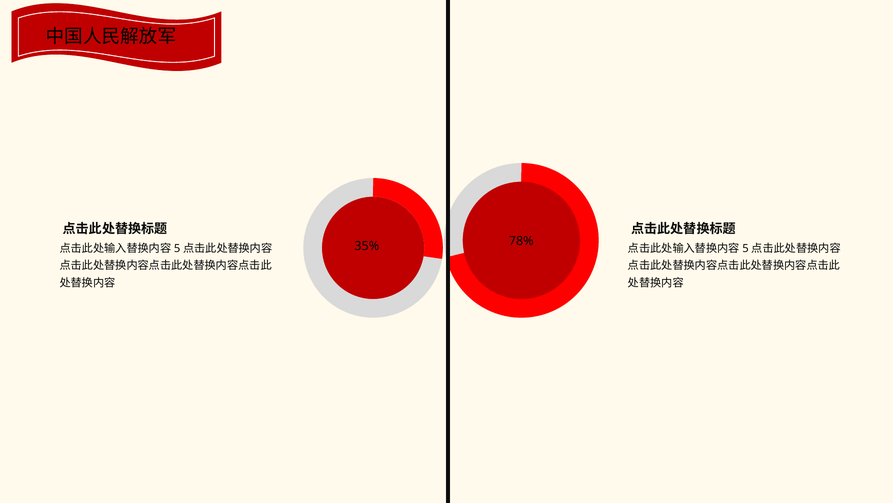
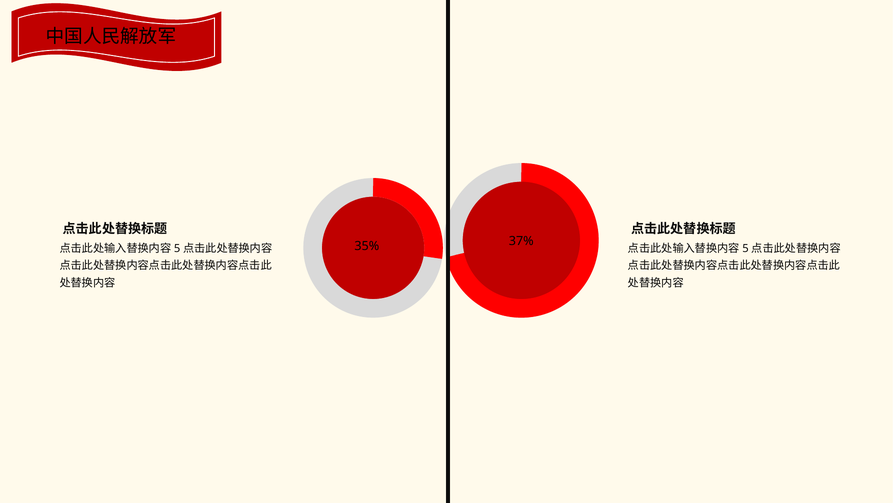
78%: 78% -> 37%
